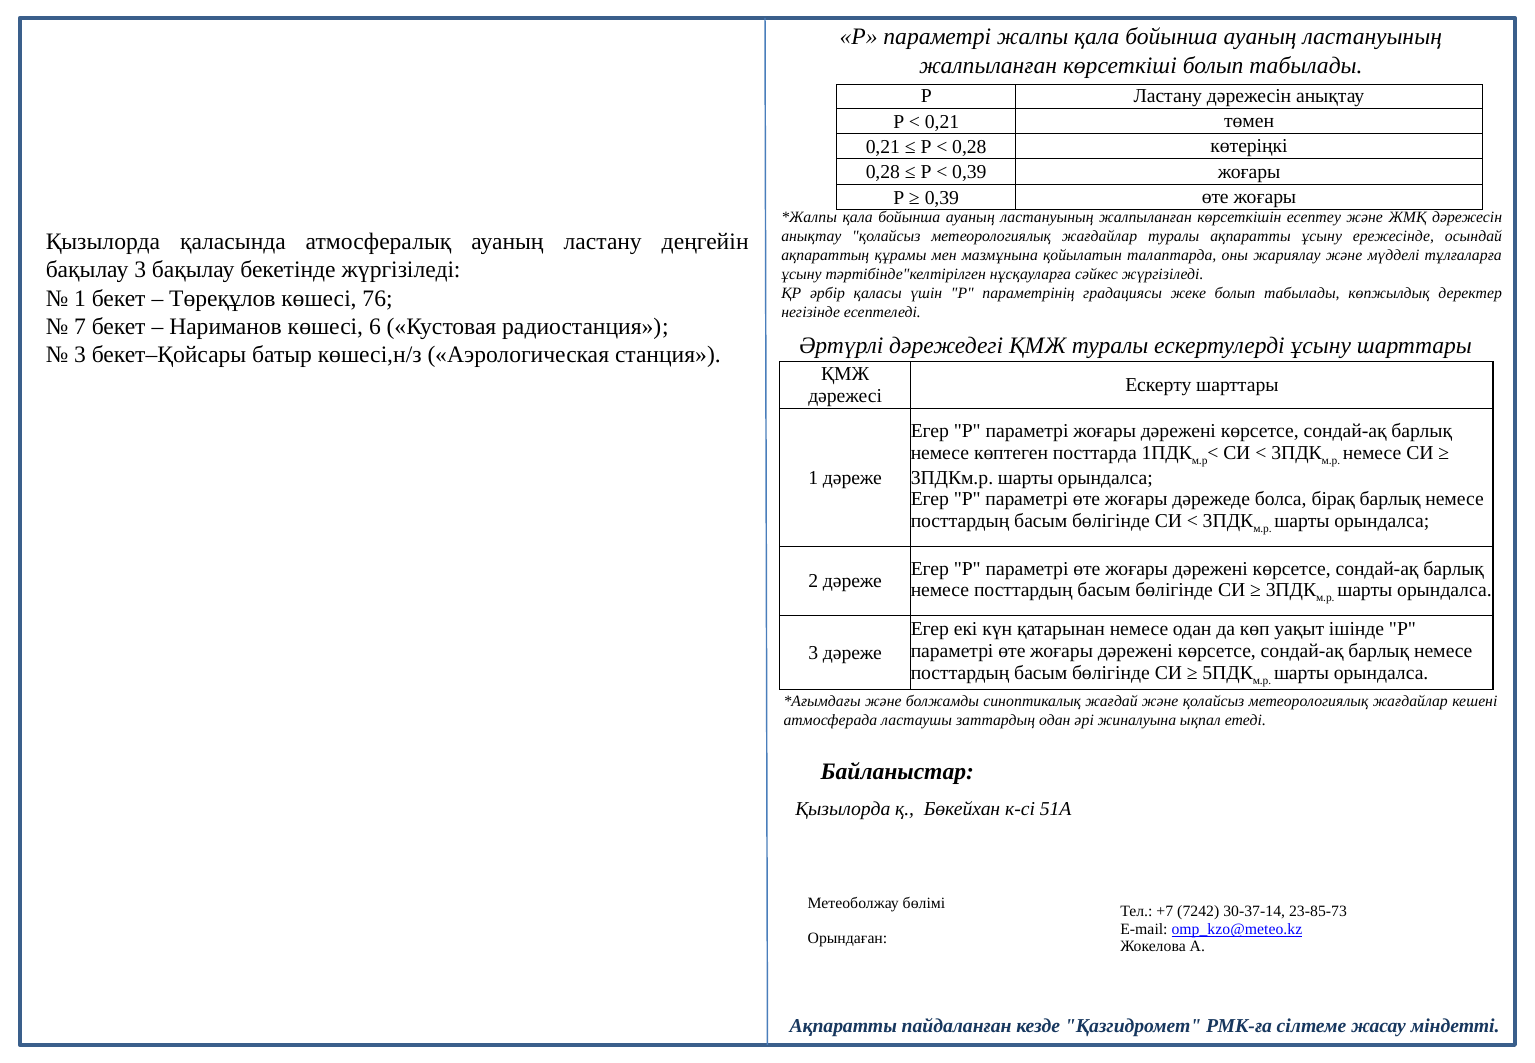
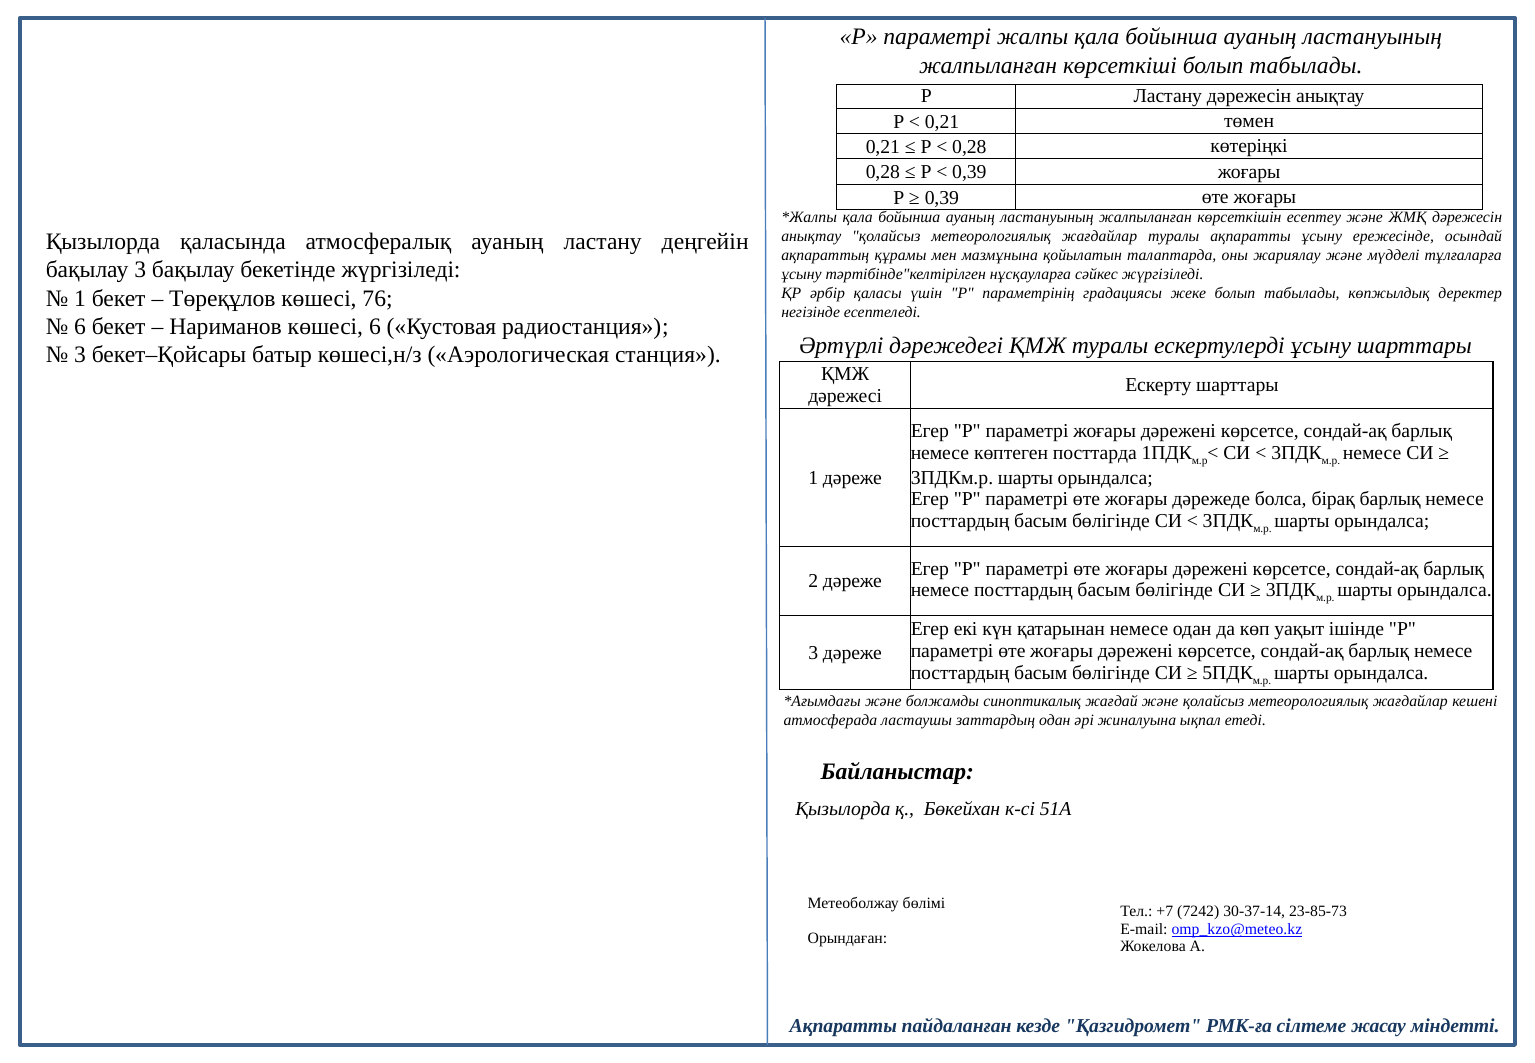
7 at (80, 327): 7 -> 6
